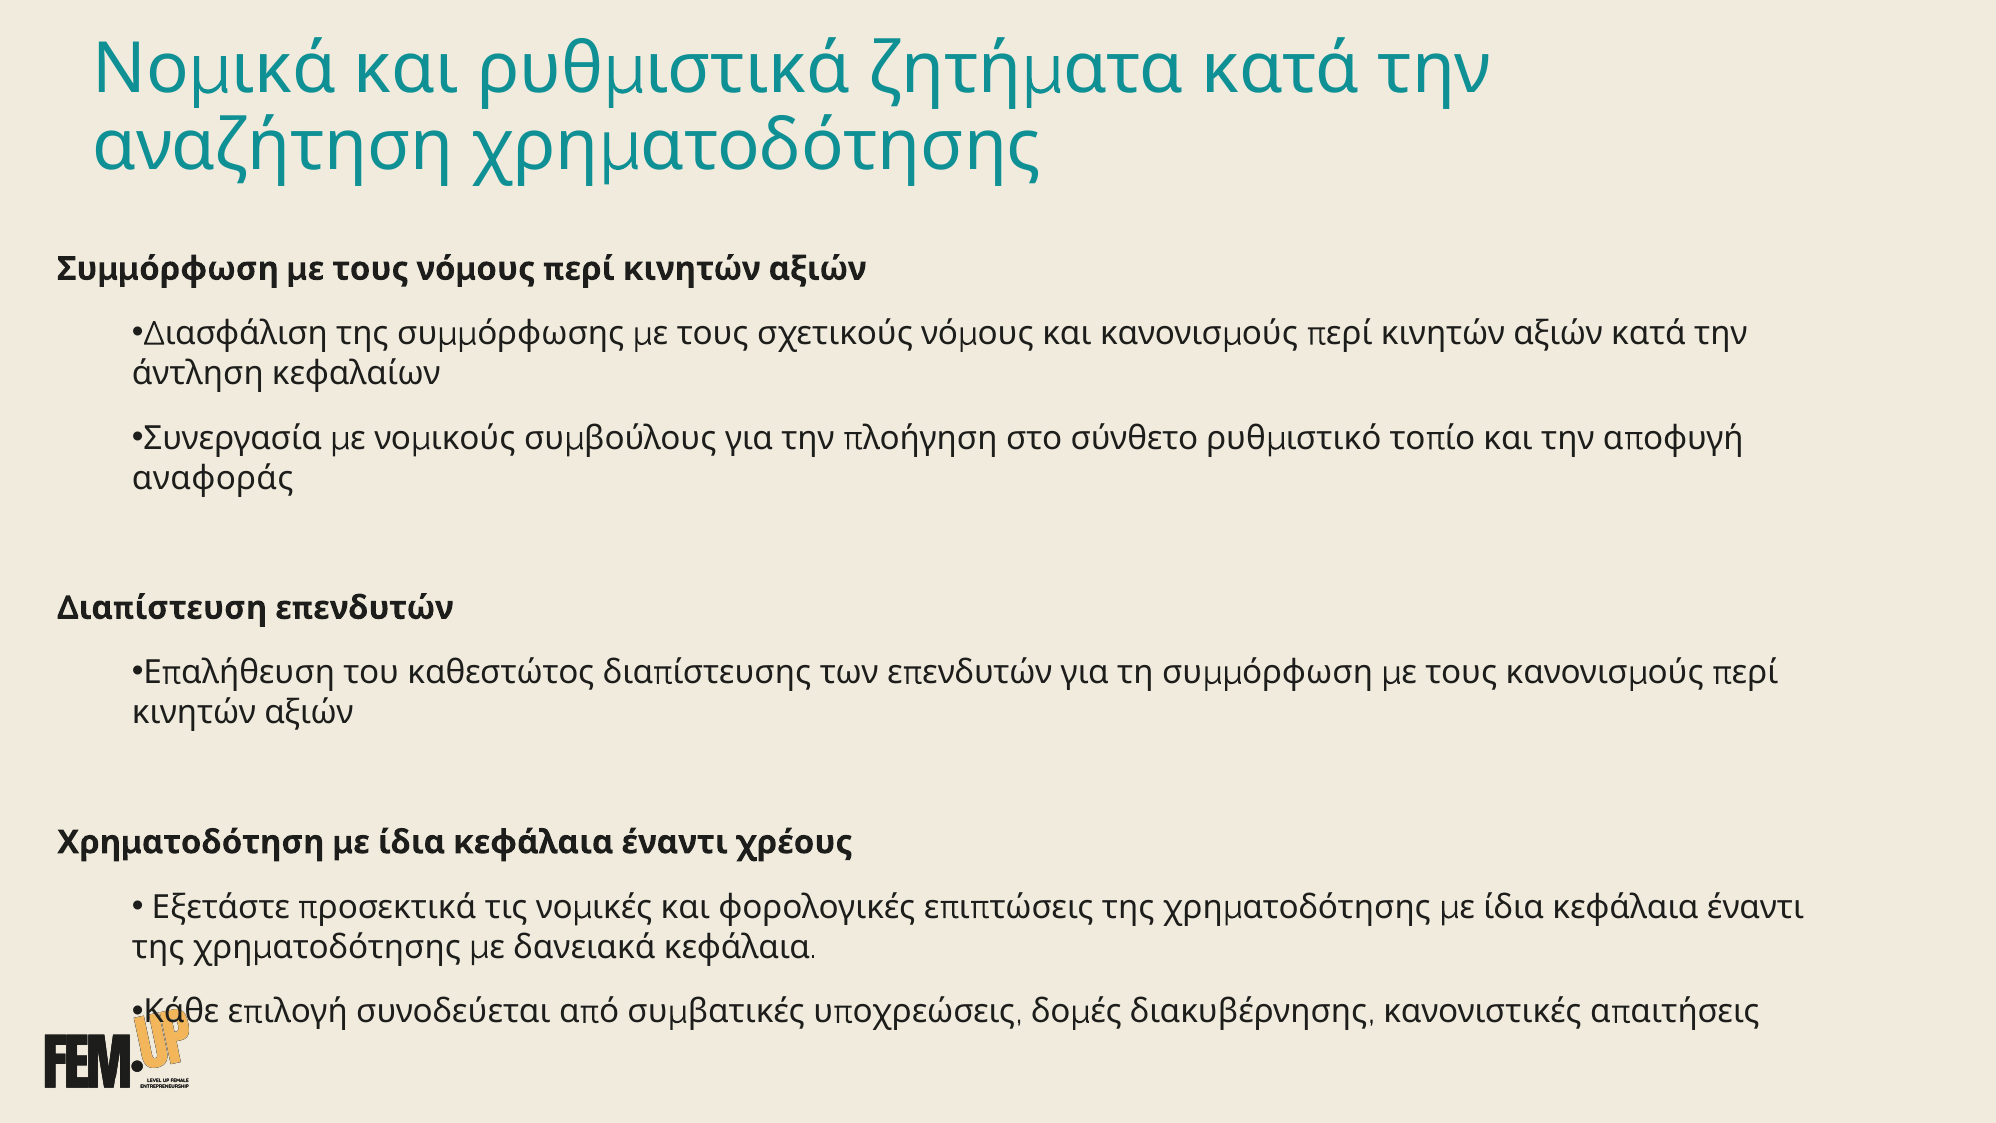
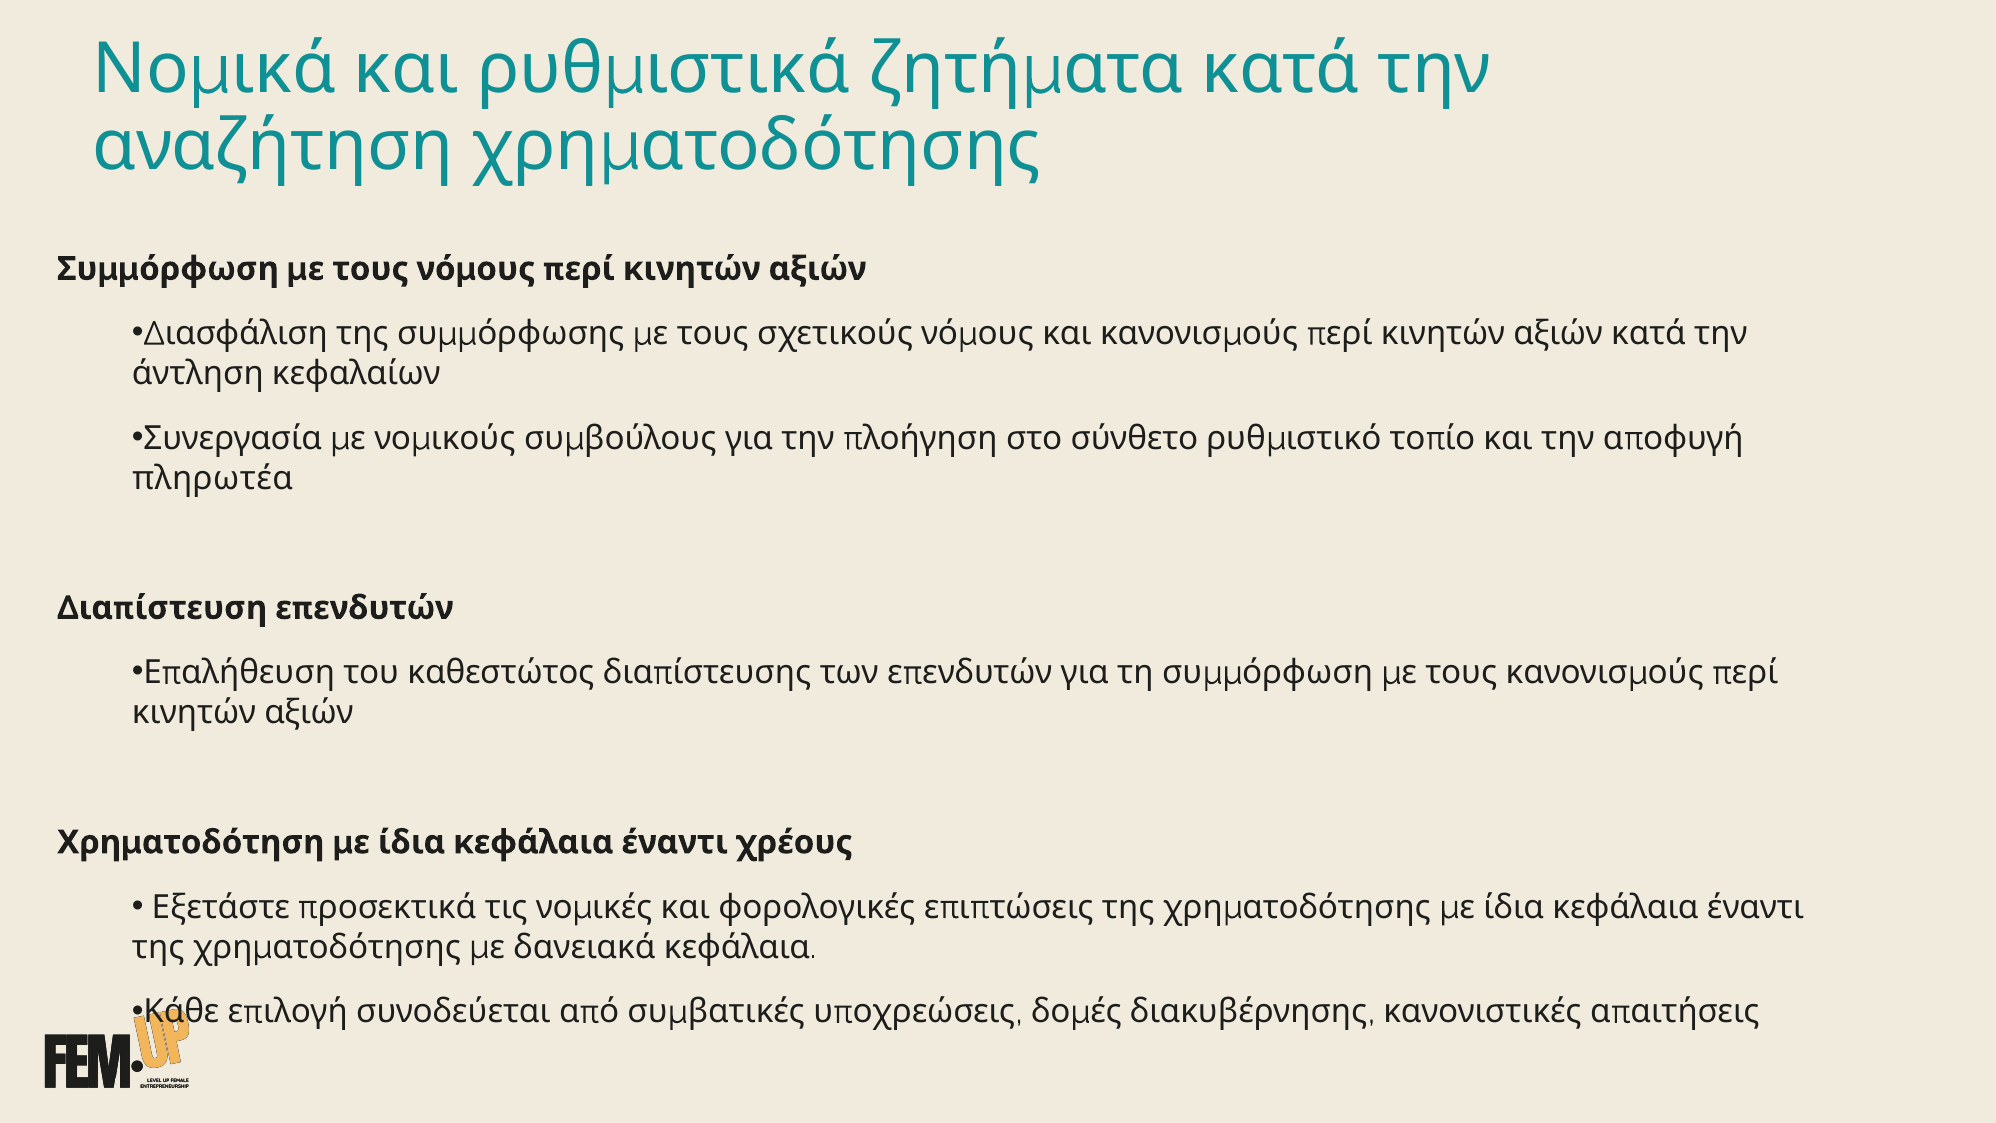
αναφοράς: αναφοράς -> πληρωτέα
